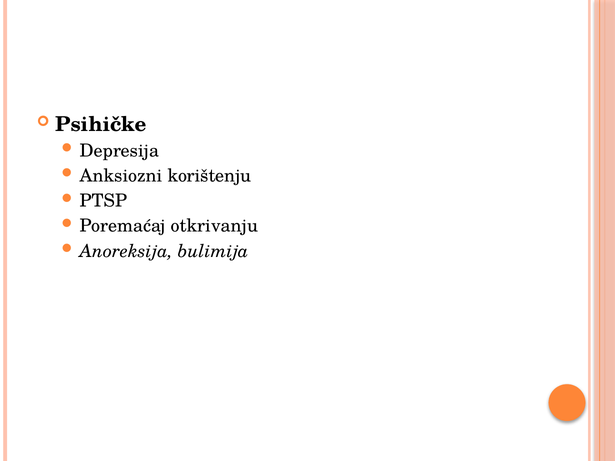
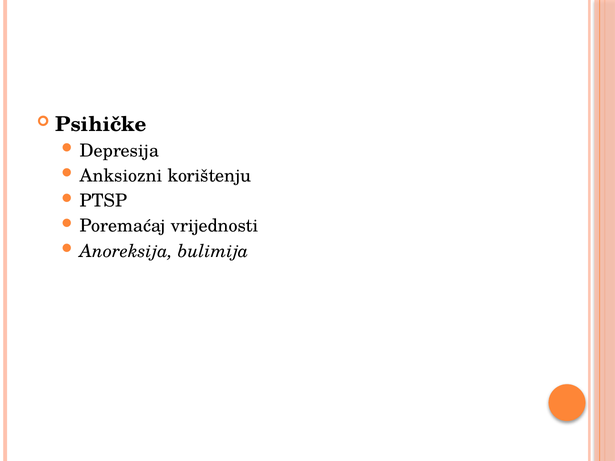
otkrivanju: otkrivanju -> vrijednosti
